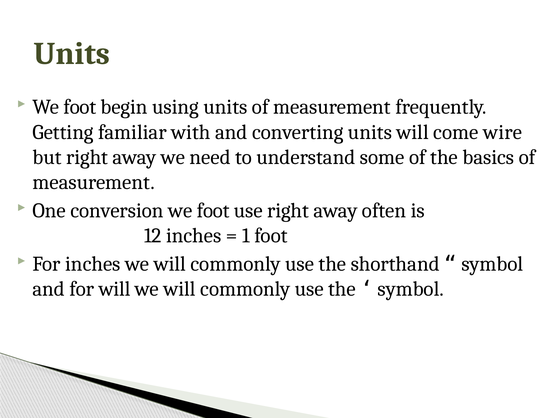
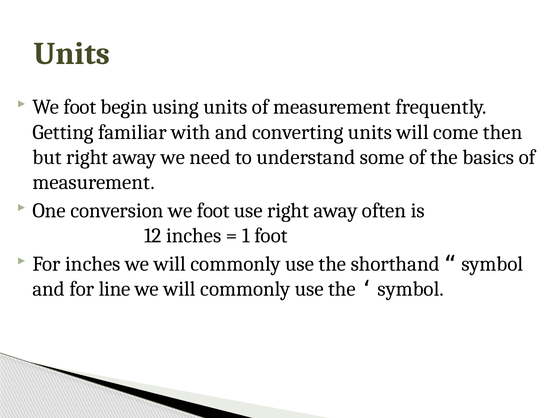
wire: wire -> then
for will: will -> line
